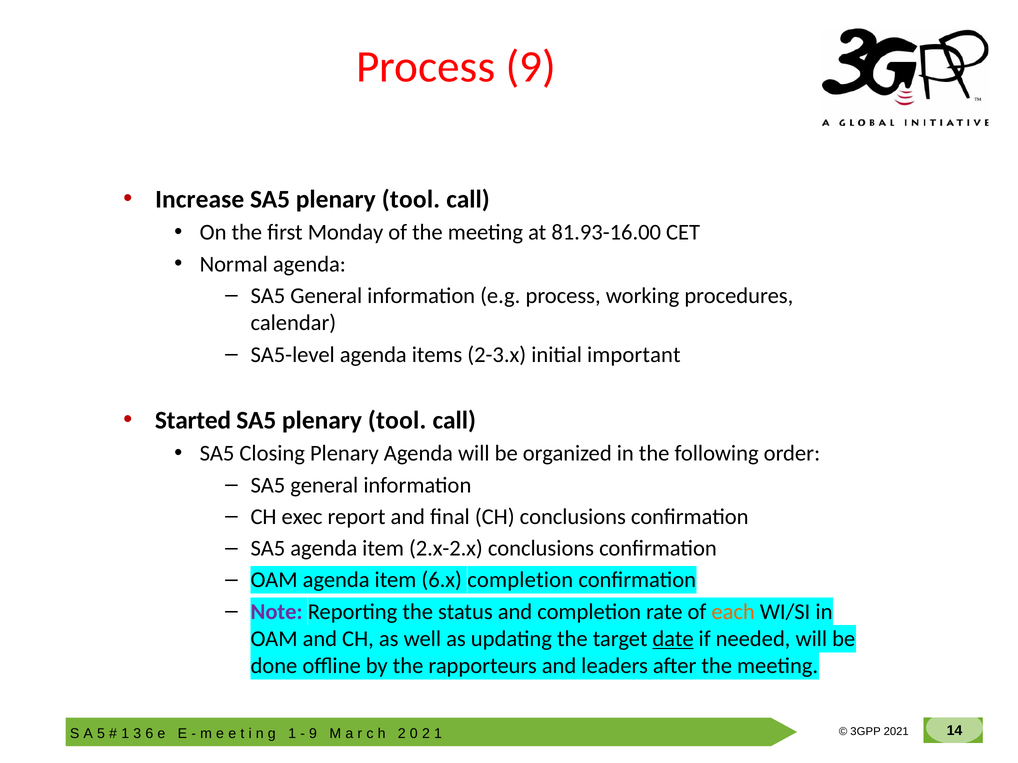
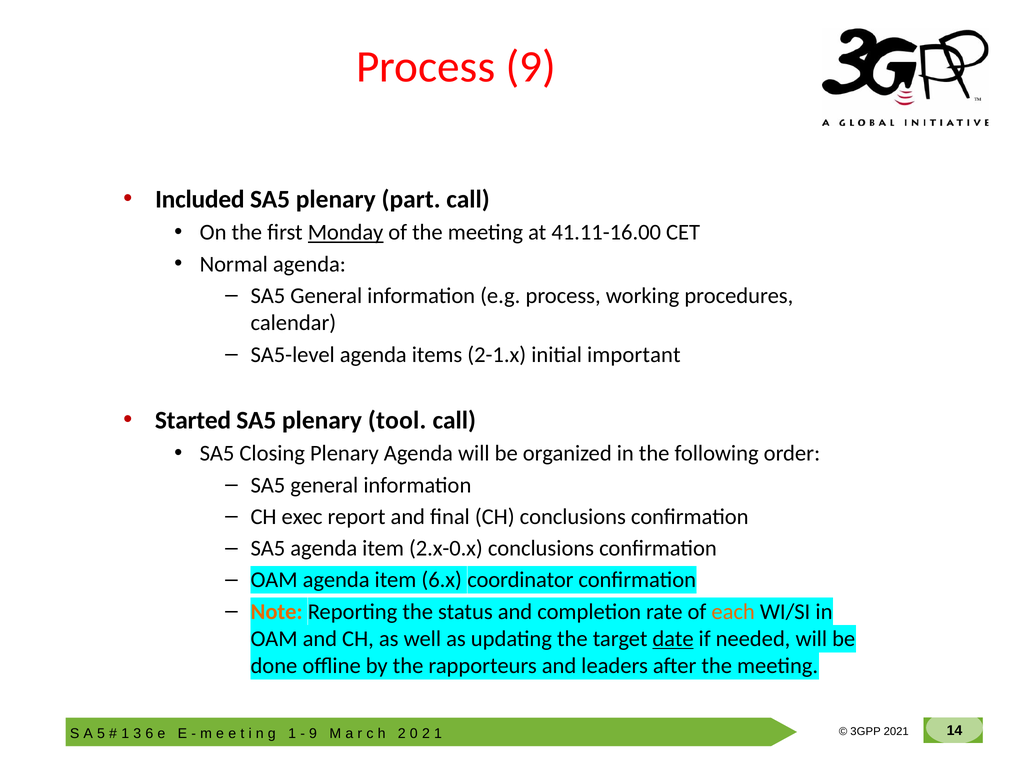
Increase: Increase -> Included
tool at (411, 200): tool -> part
Monday underline: none -> present
81.93-16.00: 81.93-16.00 -> 41.11-16.00
2-3.x: 2-3.x -> 2-1.x
2.x-2.x: 2.x-2.x -> 2.x-0.x
6.x completion: completion -> coordinator
Note colour: purple -> orange
